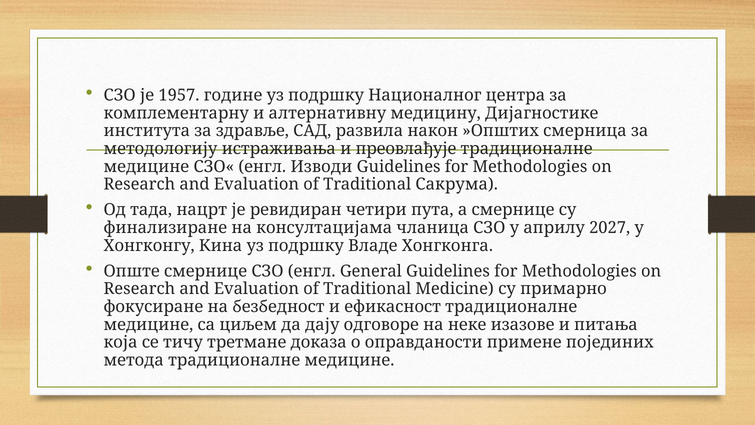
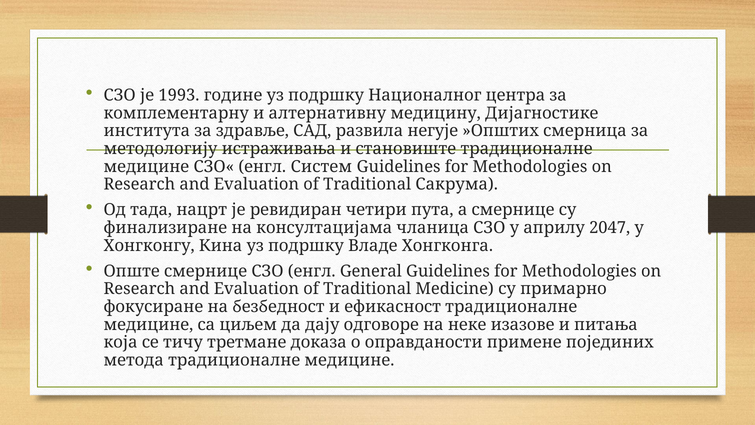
1957: 1957 -> 1993
након: након -> негује
преовлађује: преовлађује -> становиште
Изводи: Изводи -> Систем
2027: 2027 -> 2047
